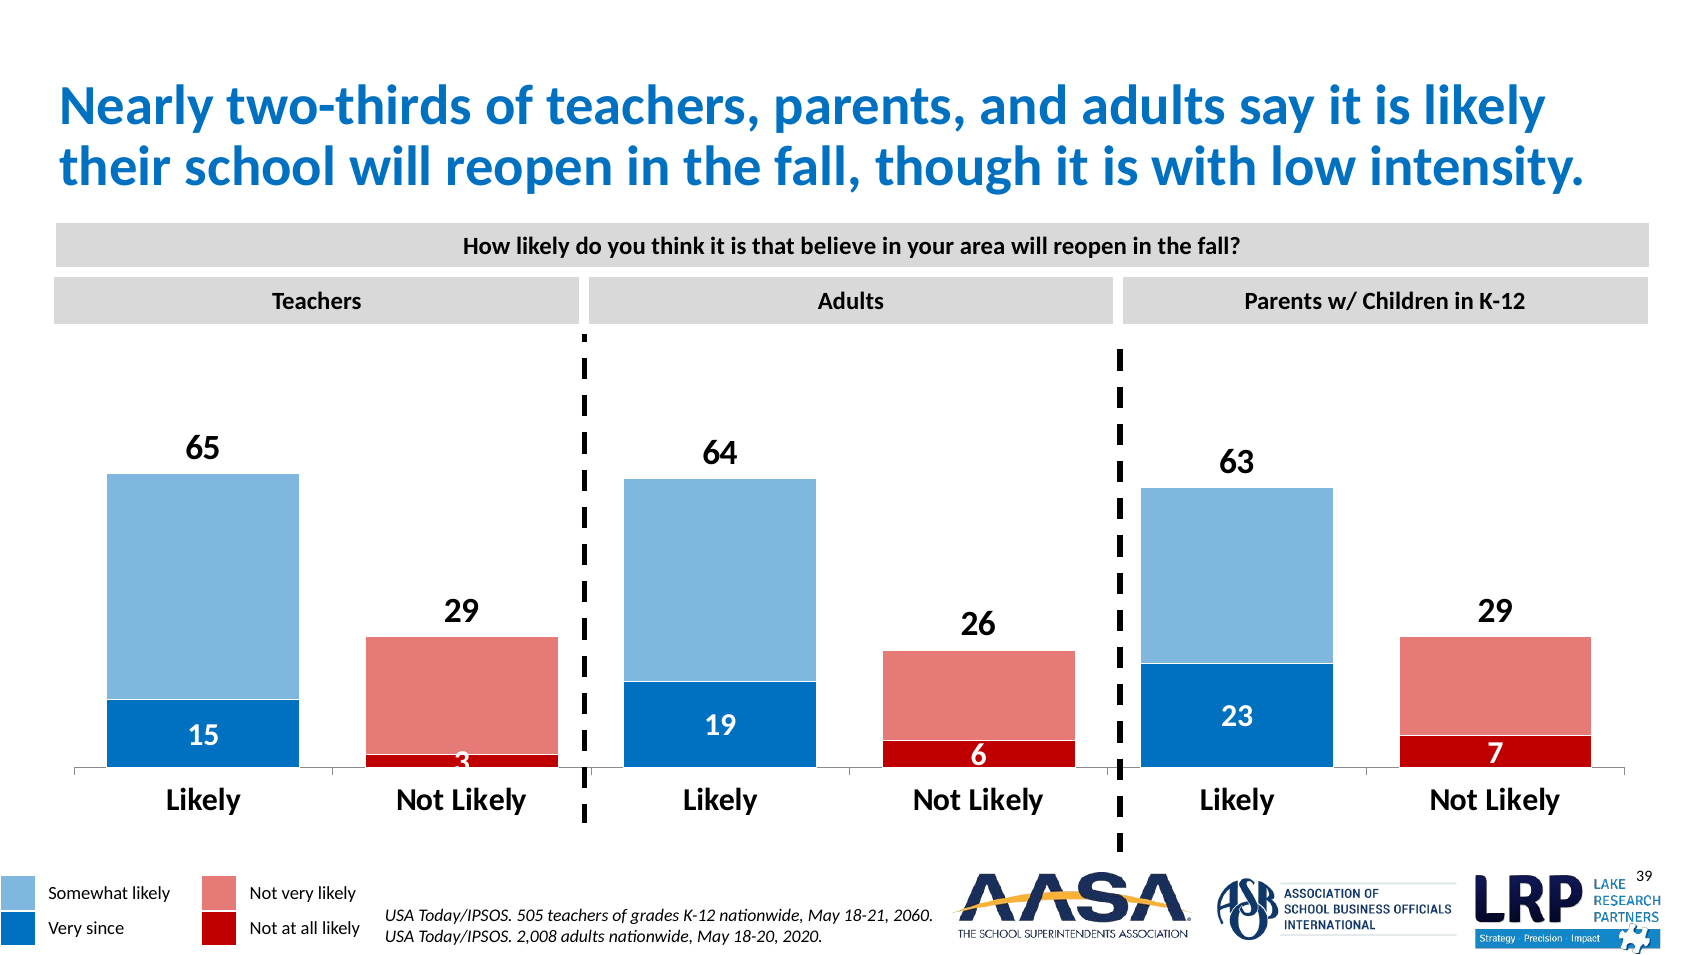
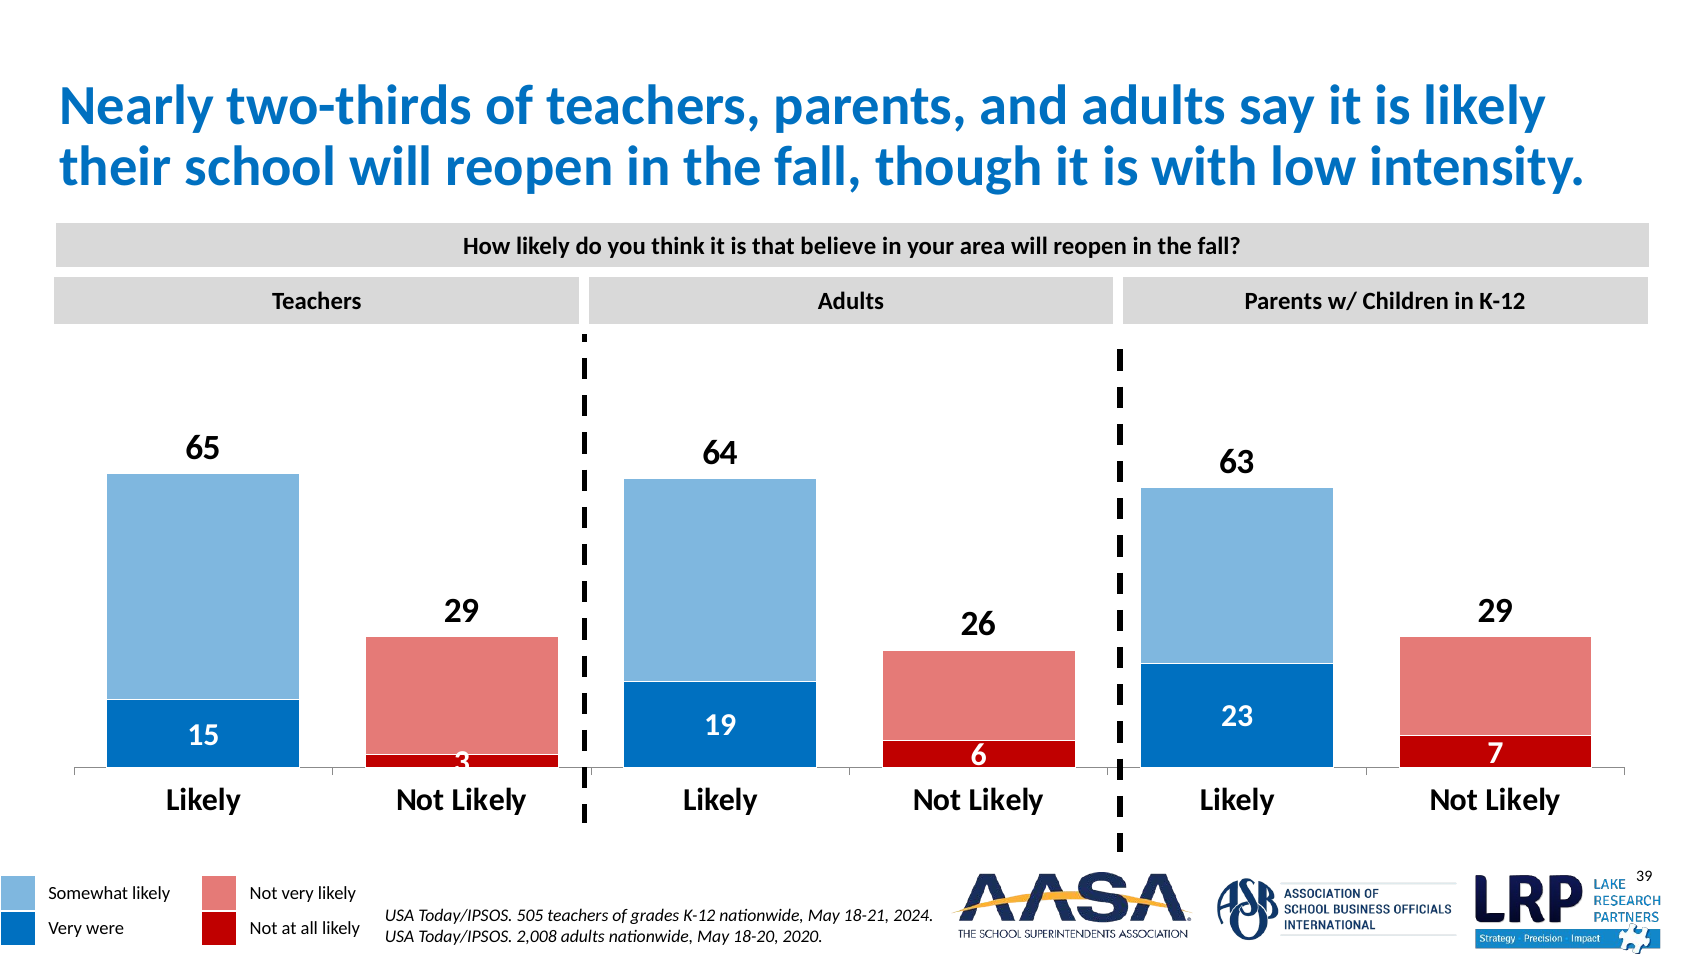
2060: 2060 -> 2024
since: since -> were
